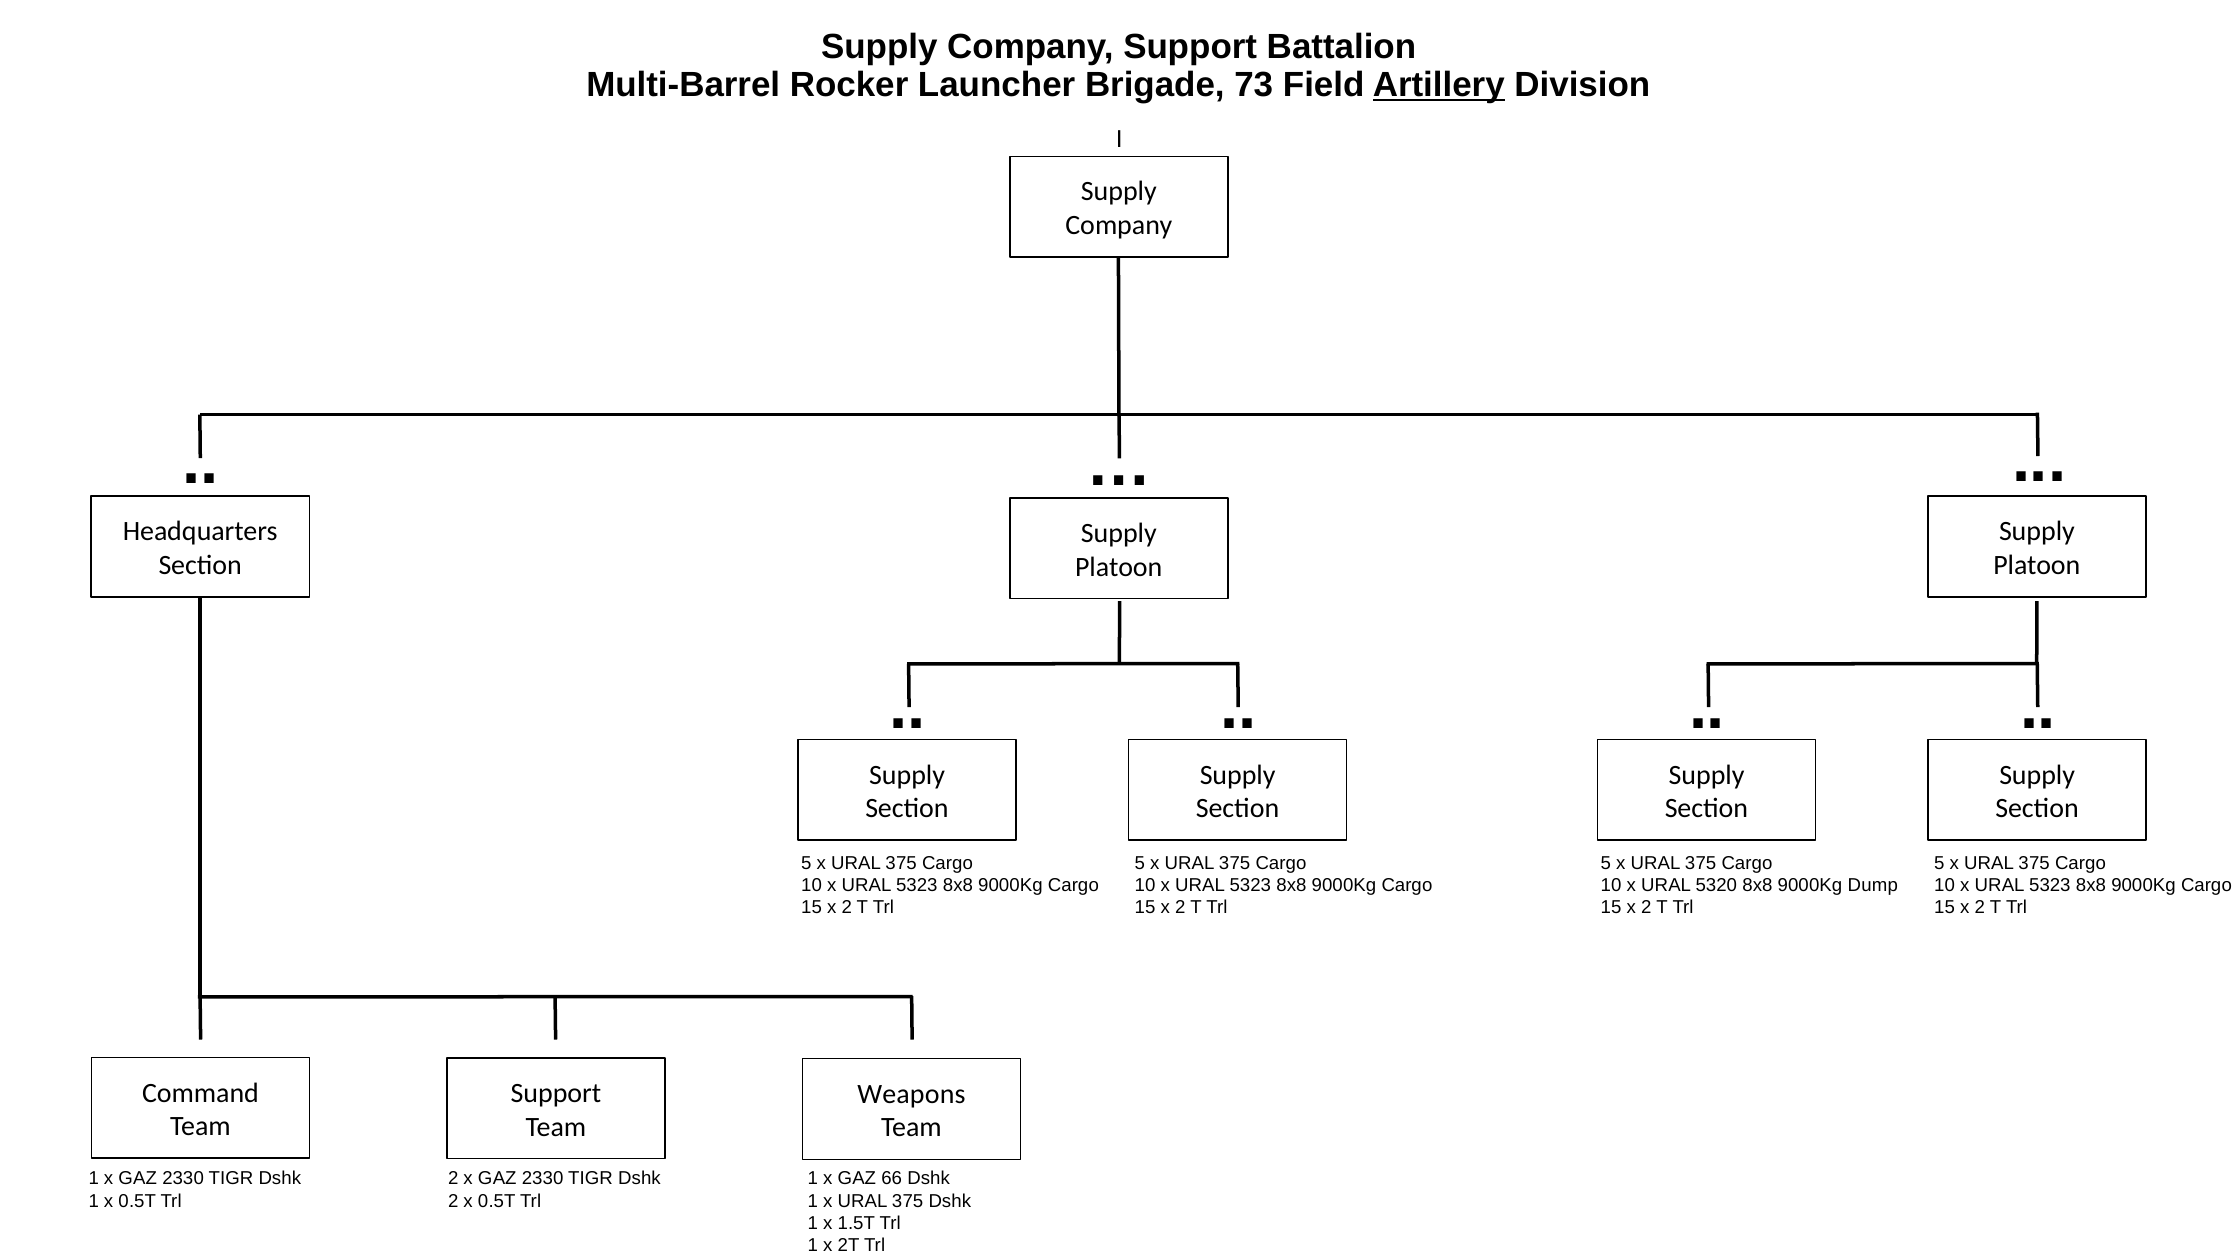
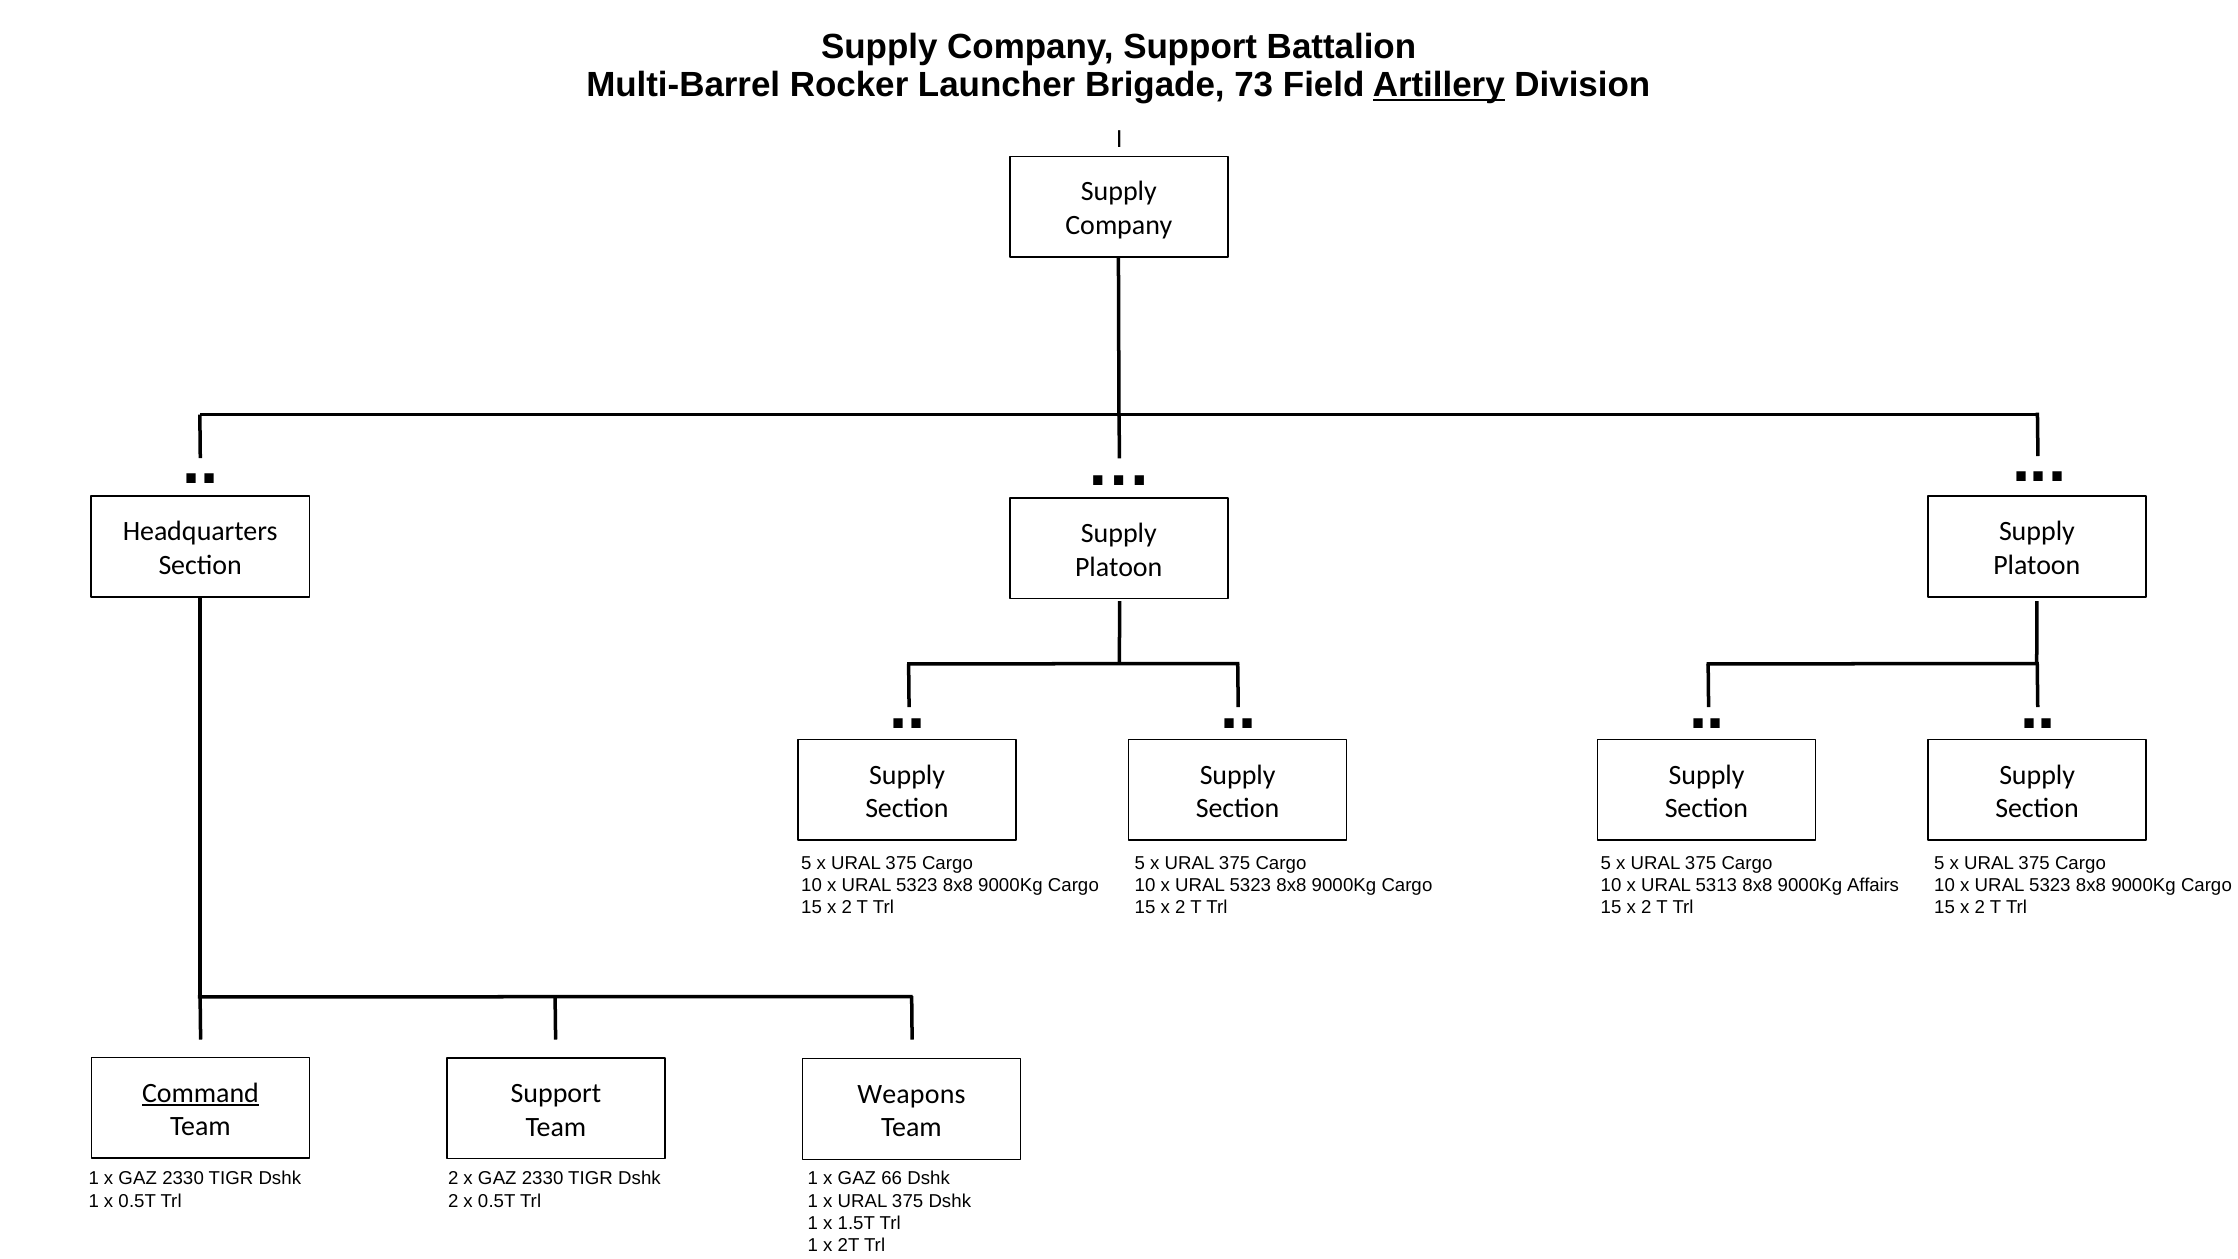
5320: 5320 -> 5313
Dump: Dump -> Affairs
Command underline: none -> present
